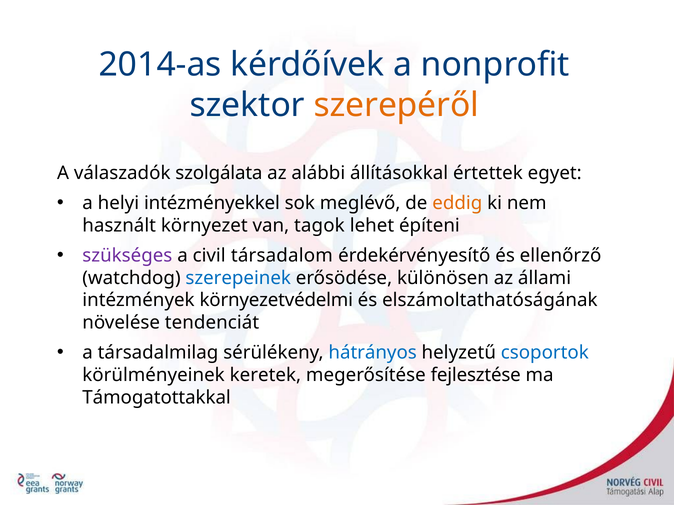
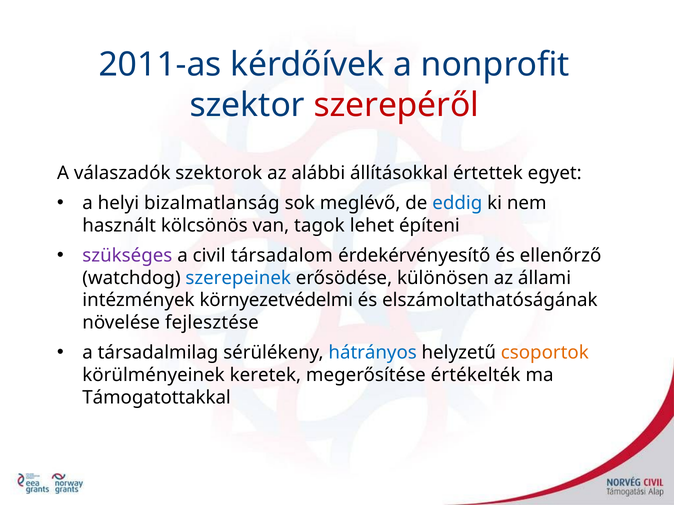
2014-as: 2014-as -> 2011-as
szerepéről colour: orange -> red
szolgálata: szolgálata -> szektorok
intézményekkel: intézményekkel -> bizalmatlanság
eddig colour: orange -> blue
környezet: környezet -> kölcsönös
tendenciát: tendenciát -> fejlesztése
csoportok colour: blue -> orange
fejlesztése: fejlesztése -> értékelték
